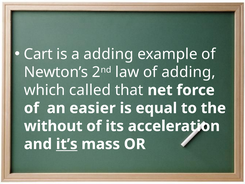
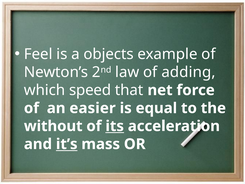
Cart: Cart -> Feel
a adding: adding -> objects
called: called -> speed
its underline: none -> present
